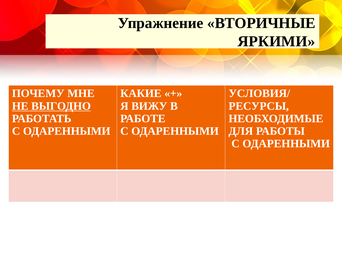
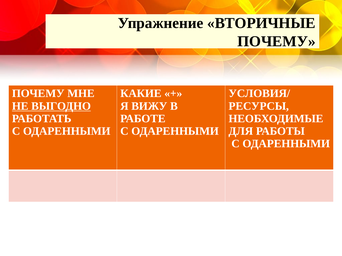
ЯРКИМИ at (276, 42): ЯРКИМИ -> ПОЧЕМУ
